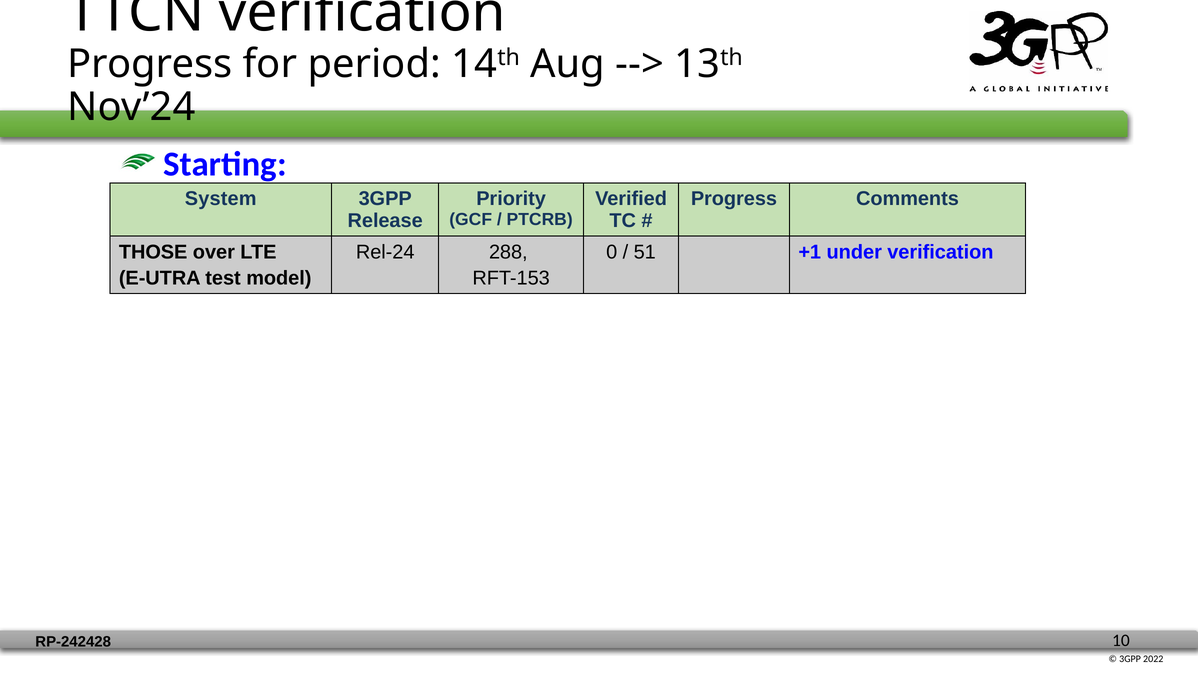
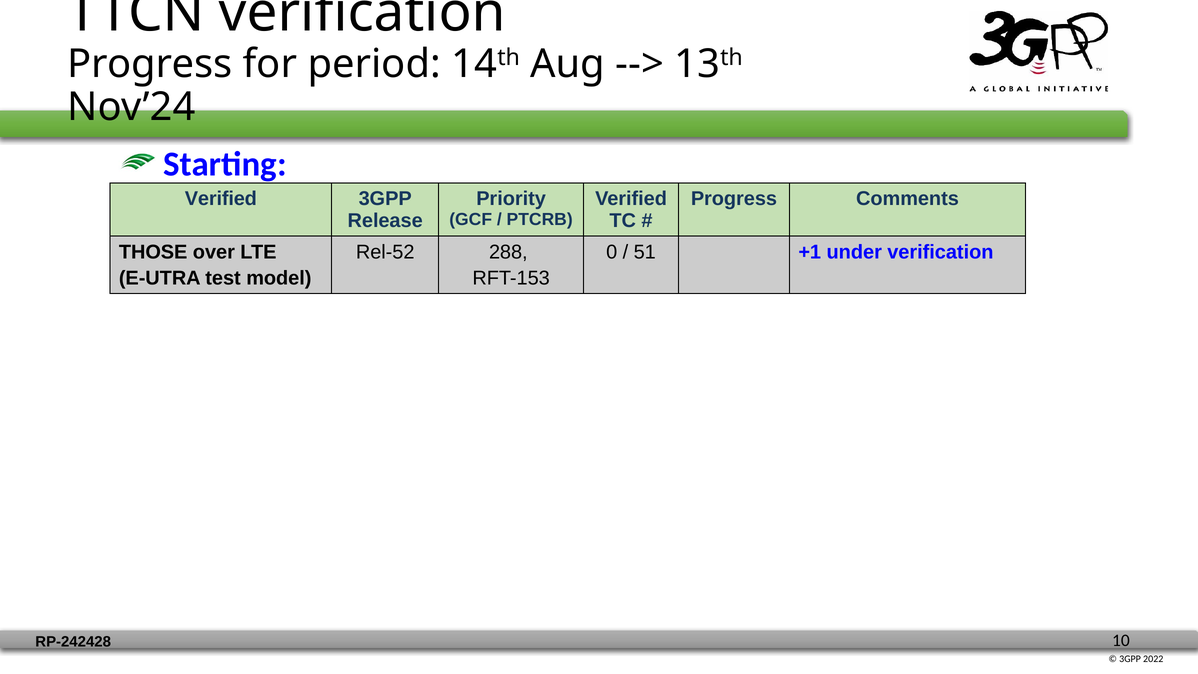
System at (221, 199): System -> Verified
Rel-24: Rel-24 -> Rel-52
